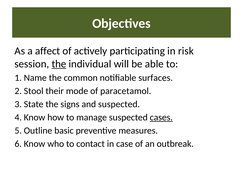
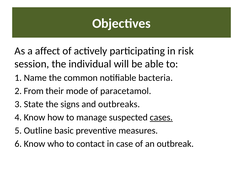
the at (59, 64) underline: present -> none
surfaces: surfaces -> bacteria
Stool: Stool -> From
and suspected: suspected -> outbreaks
